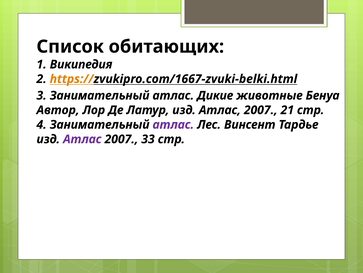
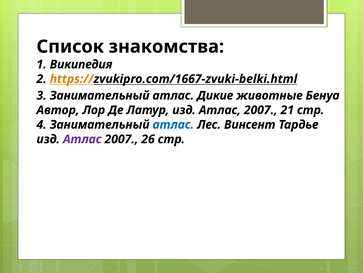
обитающих: обитающих -> знакомства
атлас at (173, 124) colour: purple -> blue
33: 33 -> 26
